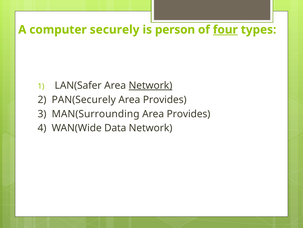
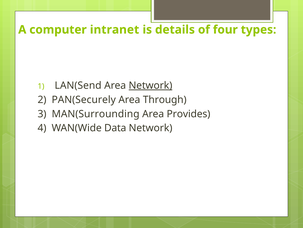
securely: securely -> intranet
person: person -> details
four underline: present -> none
LAN(Safer: LAN(Safer -> LAN(Send
Provides at (165, 99): Provides -> Through
